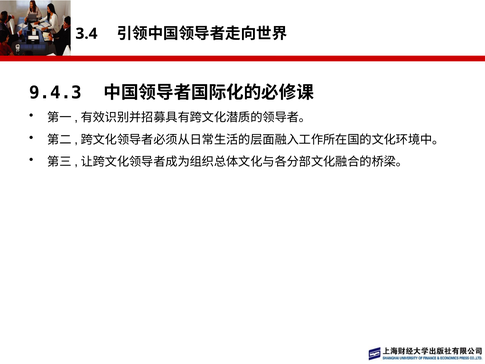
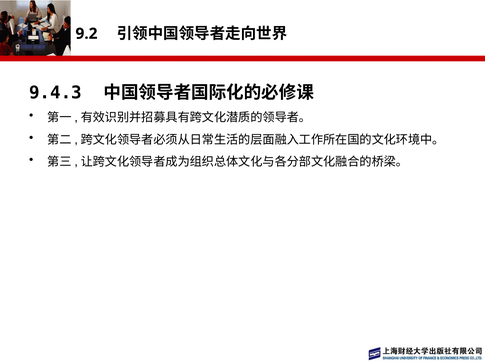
3.4: 3.4 -> 9.2
